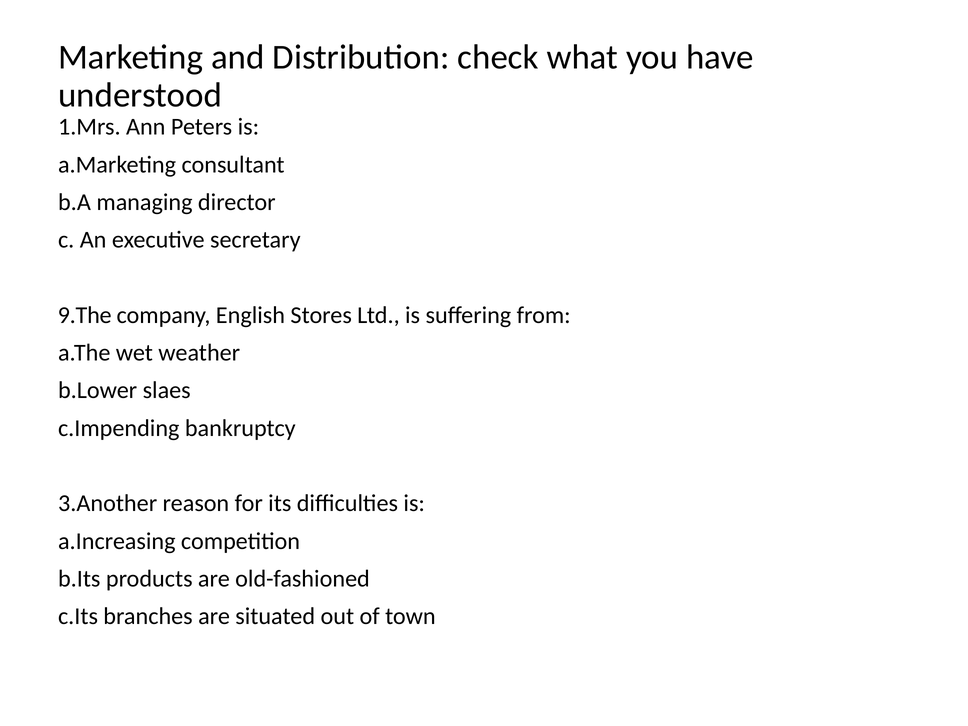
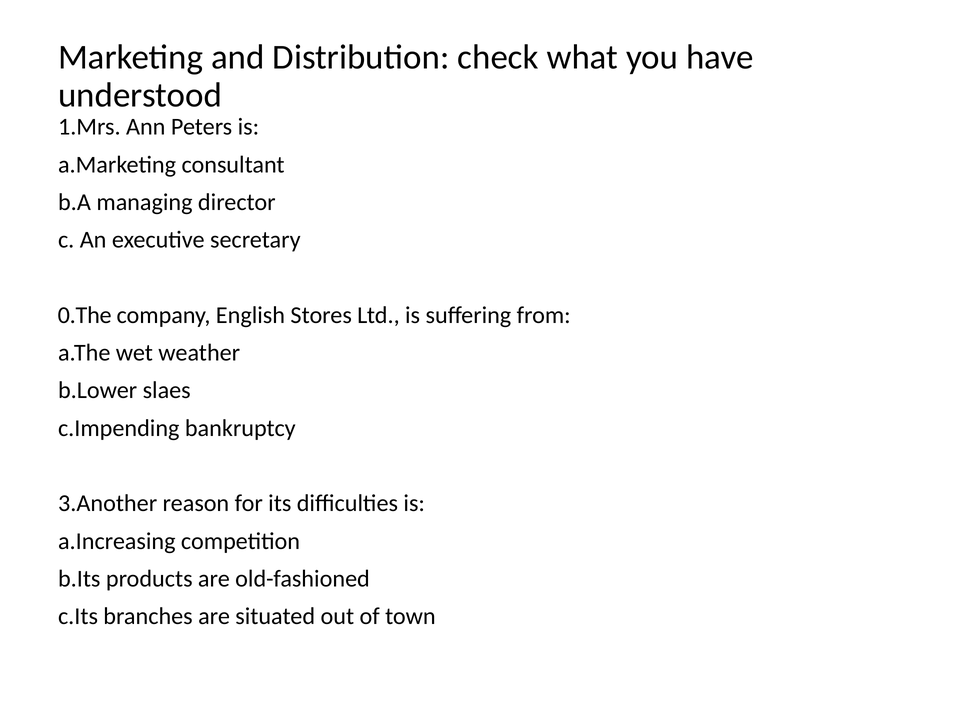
9.The: 9.The -> 0.The
